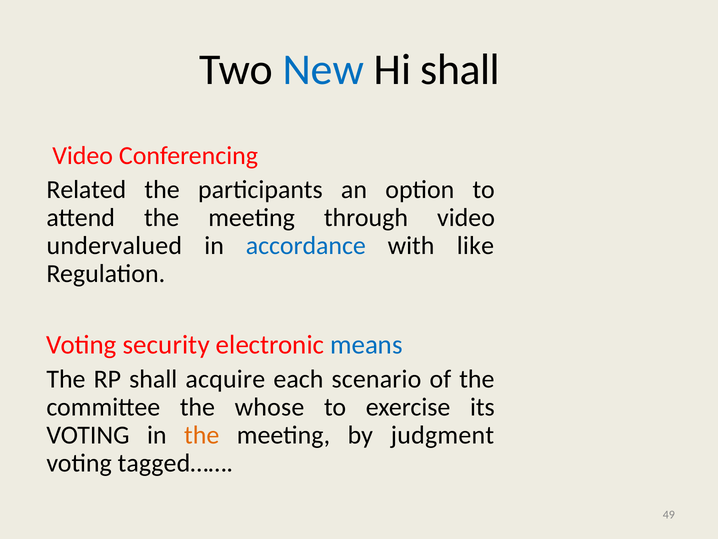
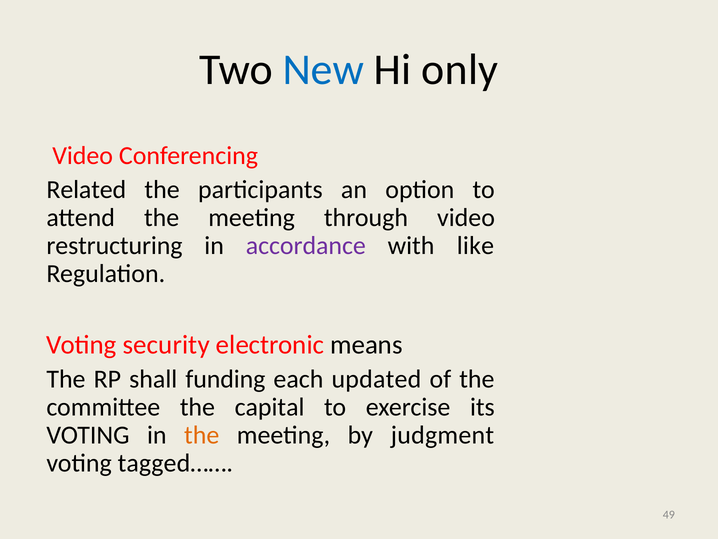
Hi shall: shall -> only
undervalued: undervalued -> restructuring
accordance colour: blue -> purple
means colour: blue -> black
acquire: acquire -> funding
scenario: scenario -> updated
whose: whose -> capital
